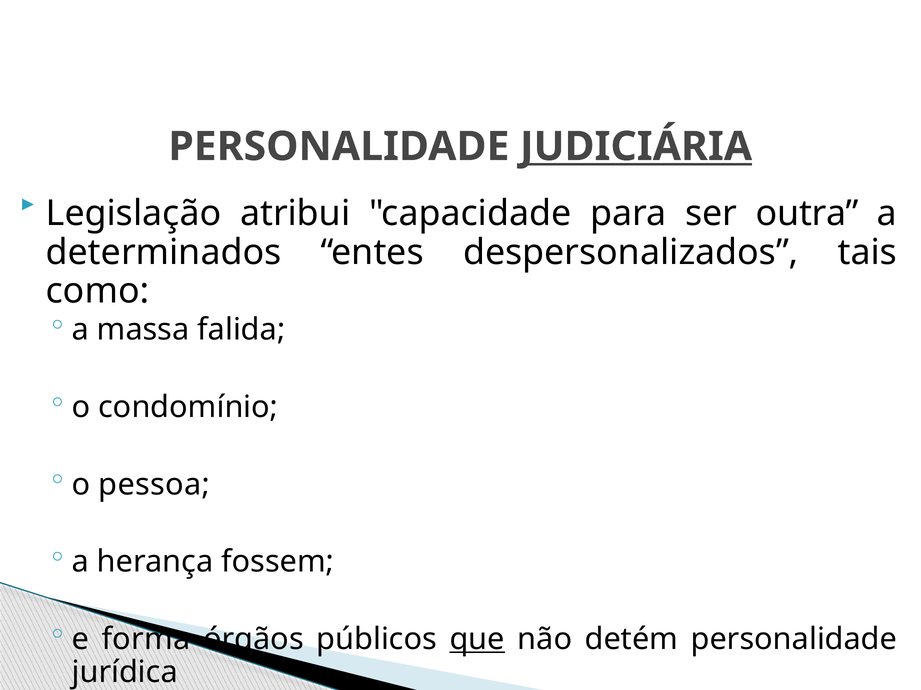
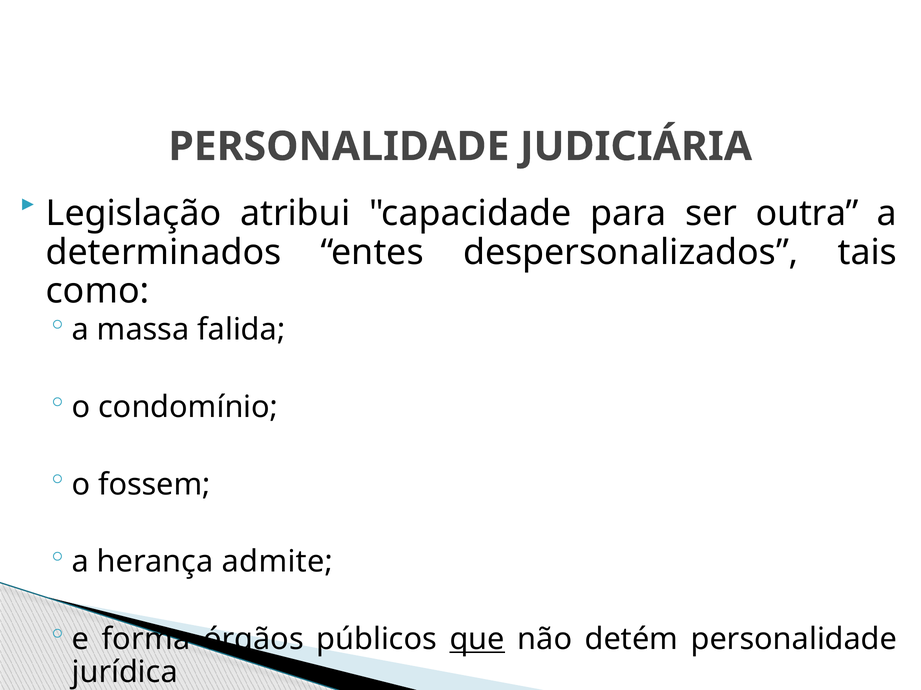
JUDICIÁRIA underline: present -> none
pessoa: pessoa -> fossem
fossem: fossem -> admite
